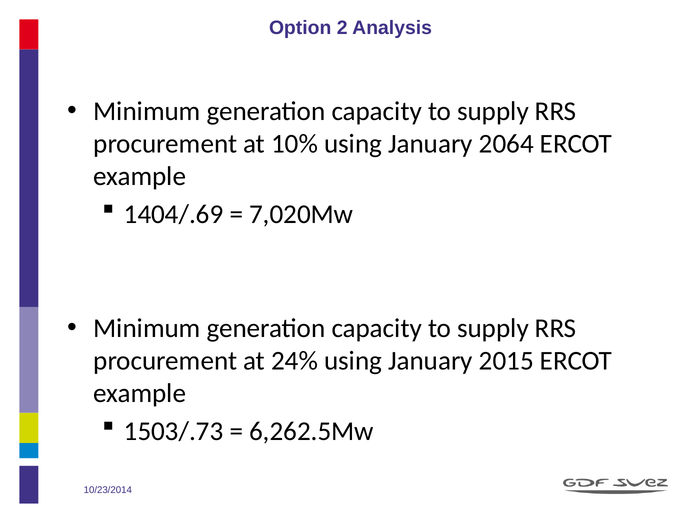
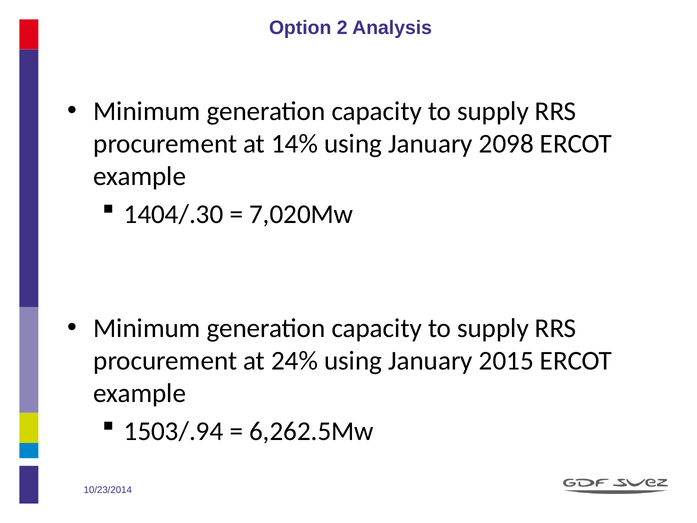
10%: 10% -> 14%
2064: 2064 -> 2098
1404/.69: 1404/.69 -> 1404/.30
1503/.73: 1503/.73 -> 1503/.94
